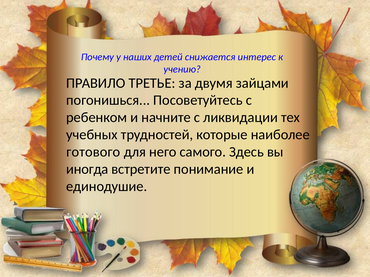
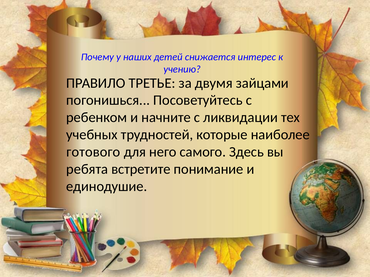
иногда: иногда -> ребята
